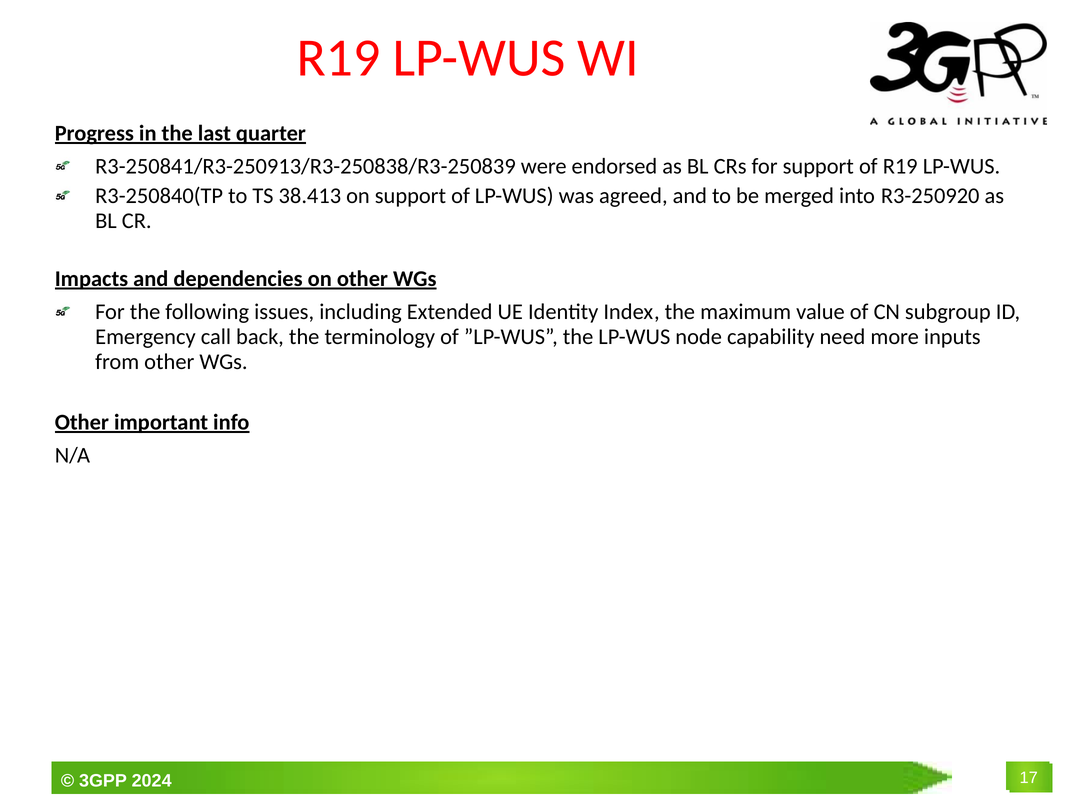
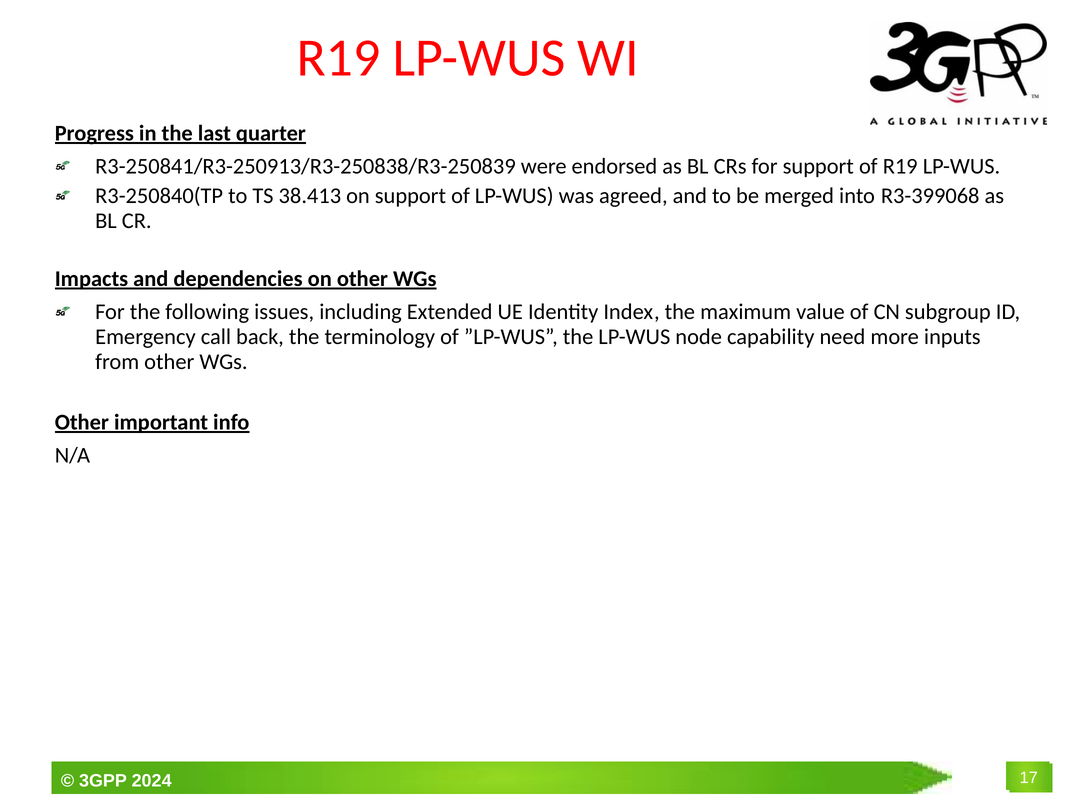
R3-250920: R3-250920 -> R3-399068
